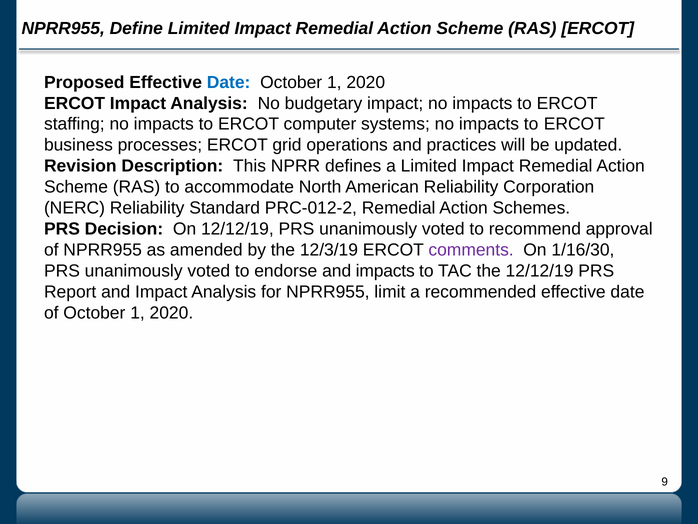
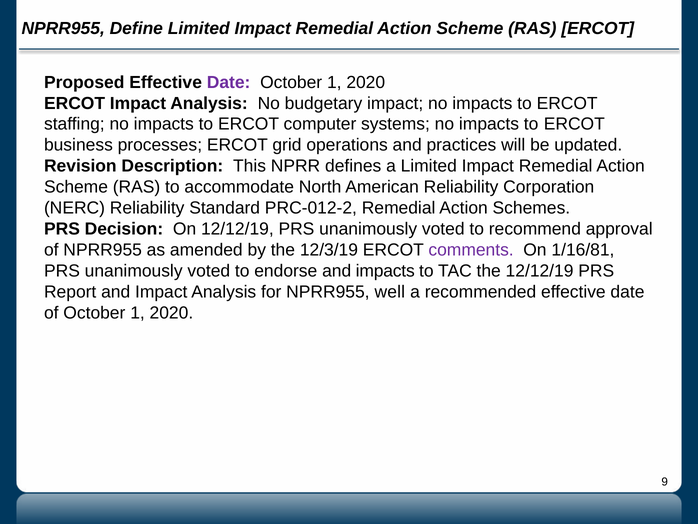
Date at (229, 82) colour: blue -> purple
1/16/30: 1/16/30 -> 1/16/81
limit: limit -> well
